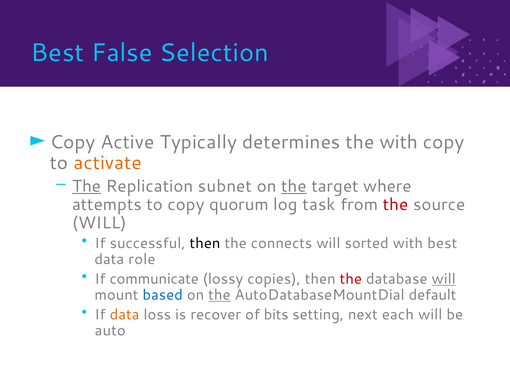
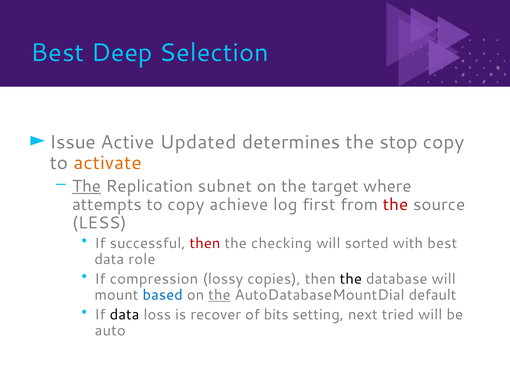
False: False -> Deep
Copy at (73, 142): Copy -> Issue
Typically: Typically -> Updated
the with: with -> stop
the at (294, 186) underline: present -> none
quorum: quorum -> achieve
task: task -> first
WILL at (99, 223): WILL -> LESS
then at (205, 244) colour: black -> red
connects: connects -> checking
communicate: communicate -> compression
the at (351, 279) colour: red -> black
will at (444, 279) underline: present -> none
data at (125, 315) colour: orange -> black
each: each -> tried
